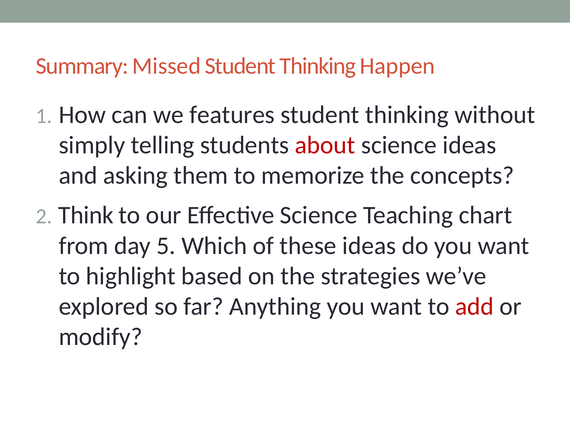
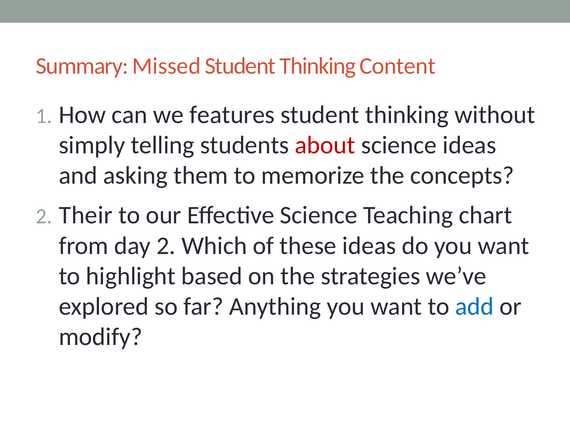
Happen: Happen -> Content
Think: Think -> Their
day 5: 5 -> 2
add colour: red -> blue
